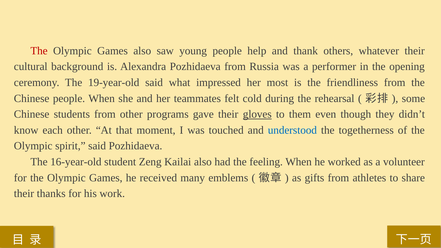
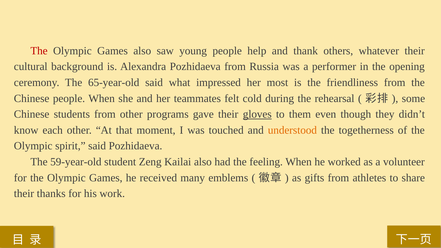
19-year-old: 19-year-old -> 65-year-old
understood colour: blue -> orange
16-year-old: 16-year-old -> 59-year-old
